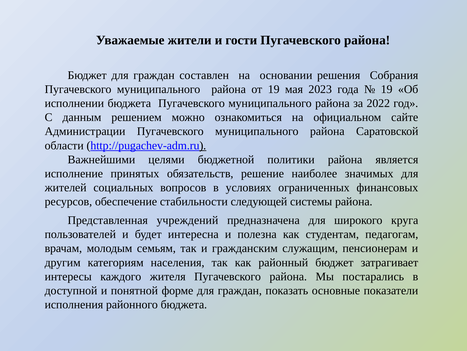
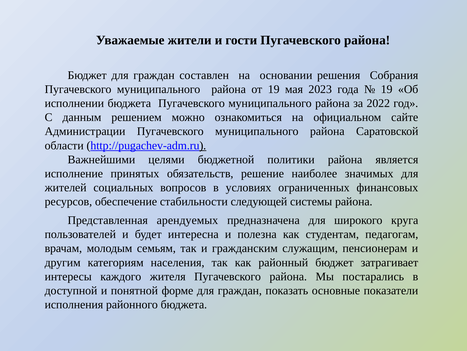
учреждений: учреждений -> арендуемых
